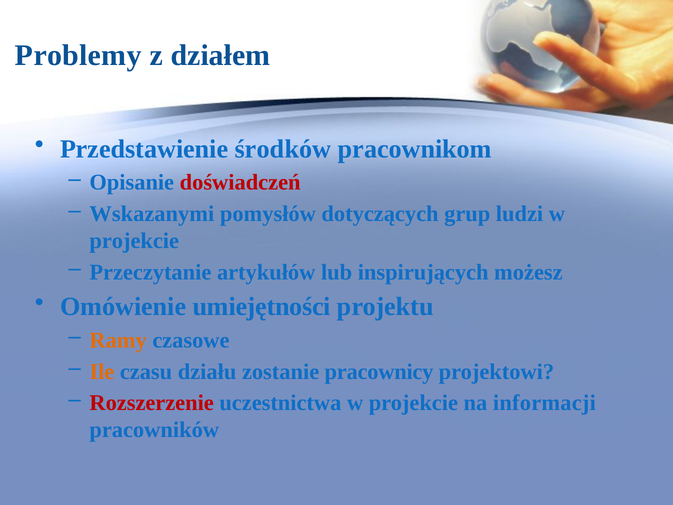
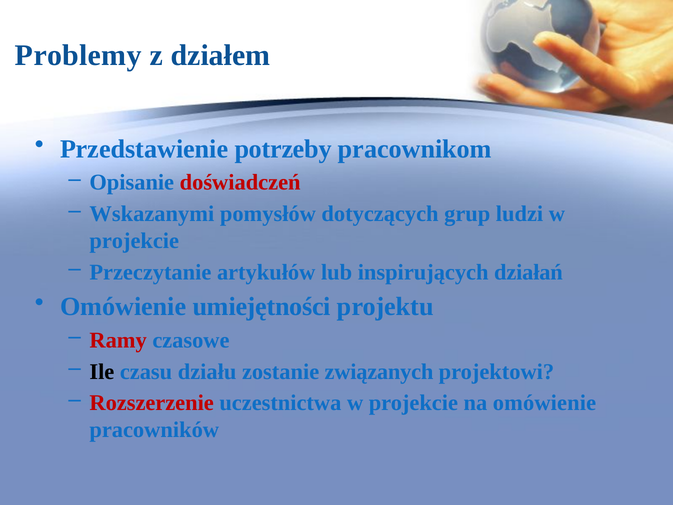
środków: środków -> potrzeby
możesz: możesz -> działań
Ramy colour: orange -> red
Ile colour: orange -> black
pracownicy: pracownicy -> związanych
na informacji: informacji -> omówienie
